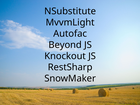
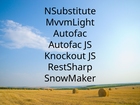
Beyond at (65, 45): Beyond -> Autofac
